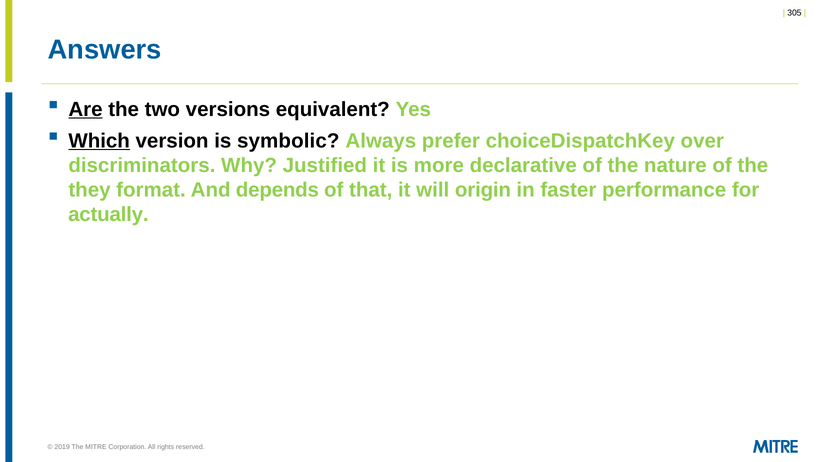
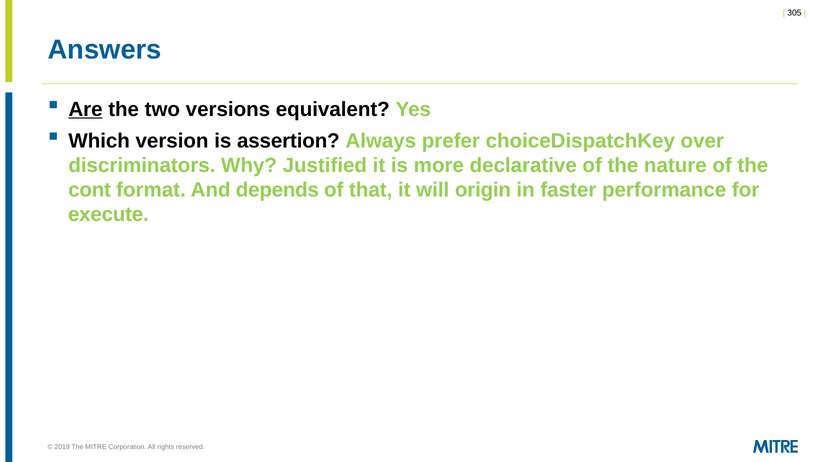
Which underline: present -> none
symbolic: symbolic -> assertion
they: they -> cont
actually: actually -> execute
